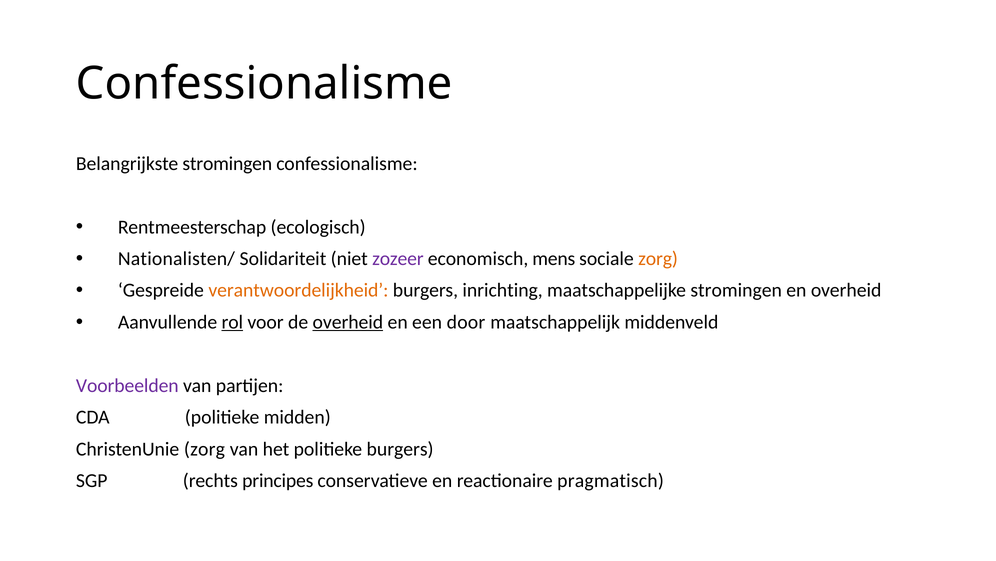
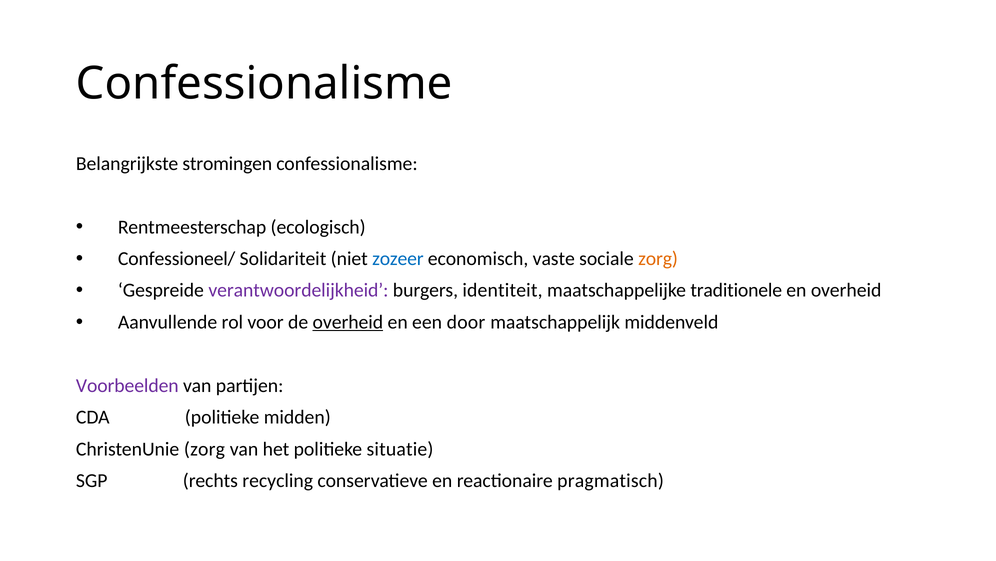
Nationalisten/: Nationalisten/ -> Confessioneel/
zozeer colour: purple -> blue
mens: mens -> vaste
verantwoordelijkheid colour: orange -> purple
inrichting: inrichting -> identiteit
maatschappelijke stromingen: stromingen -> traditionele
rol underline: present -> none
politieke burgers: burgers -> situatie
principes: principes -> recycling
